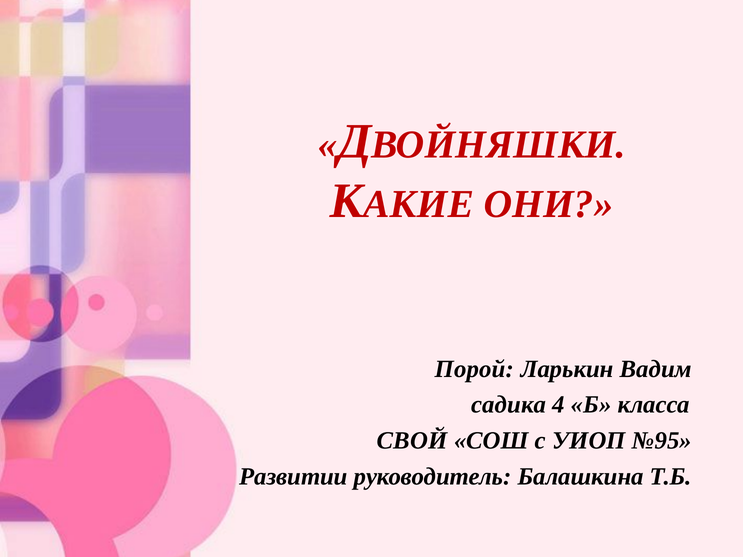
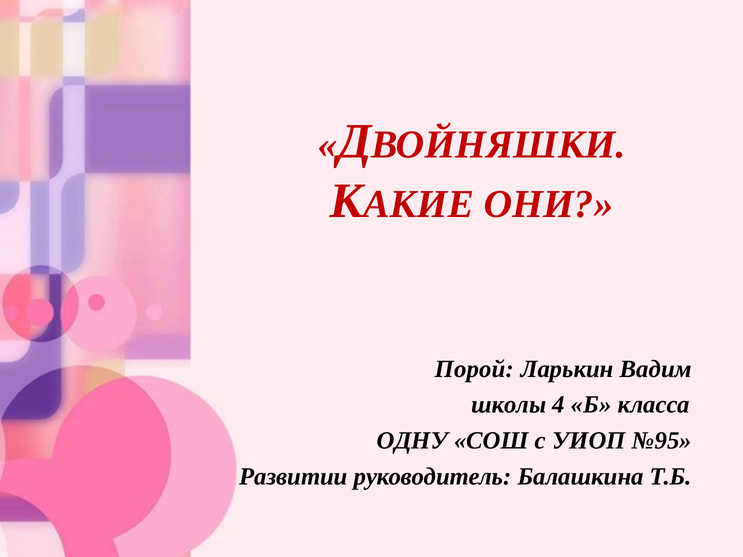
садика: садика -> школы
СВОЙ: СВОЙ -> ОДНУ
